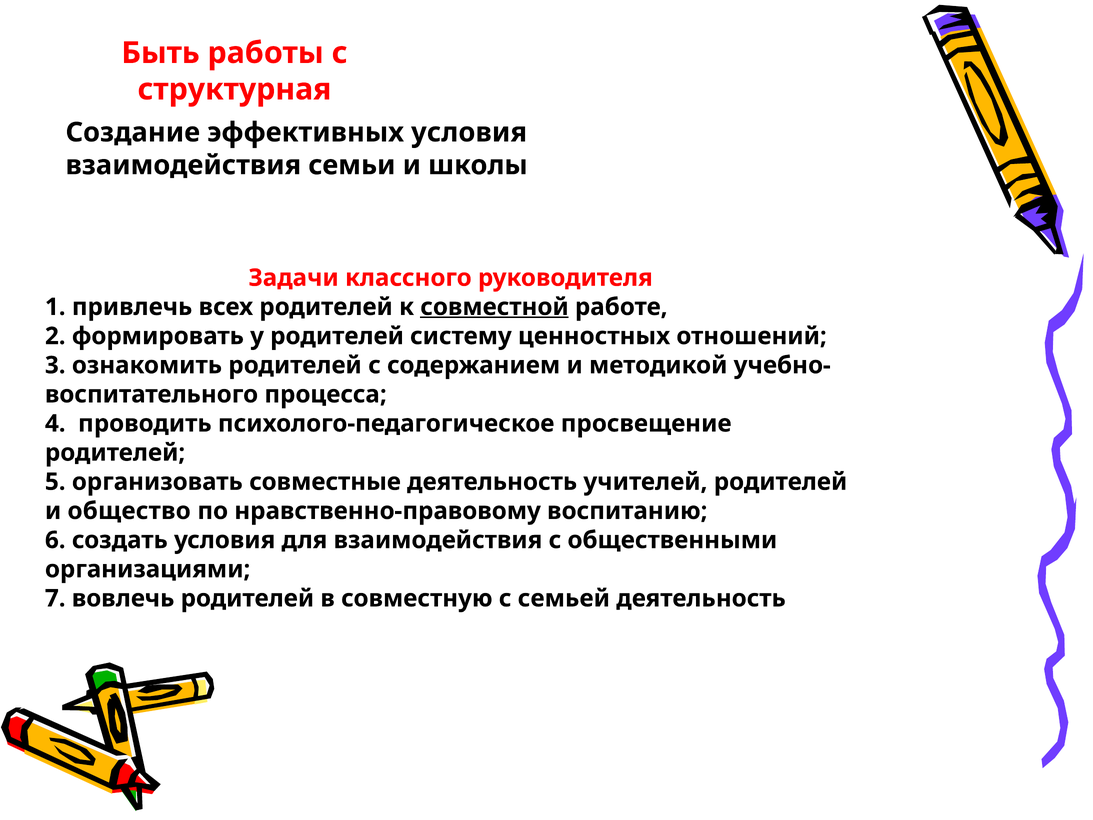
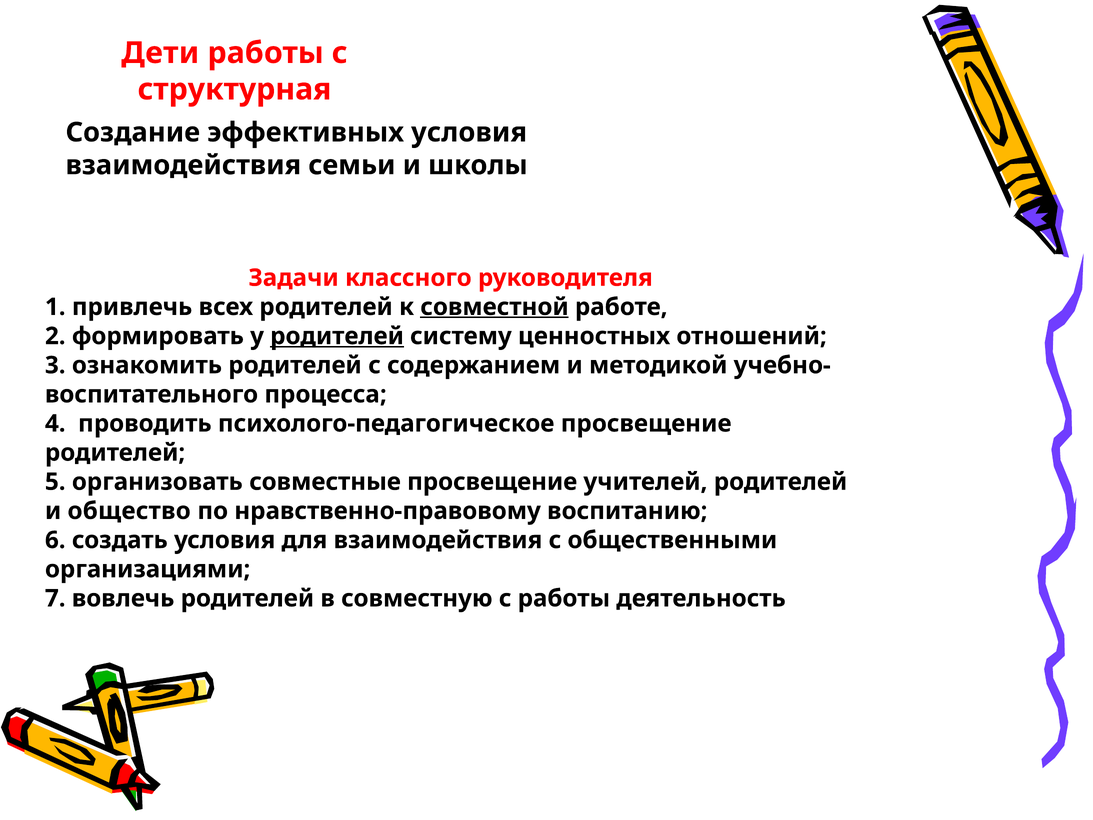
Быть: Быть -> Дети
родителей at (337, 336) underline: none -> present
совместные деятельность: деятельность -> просвещение
с семьей: семьей -> работы
